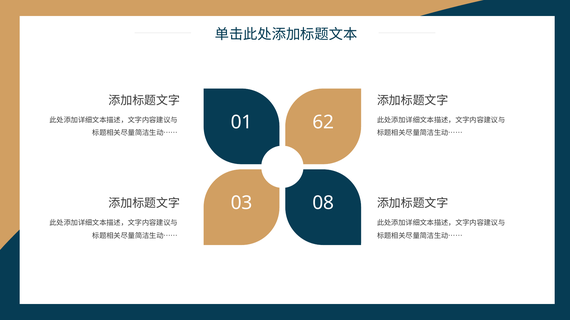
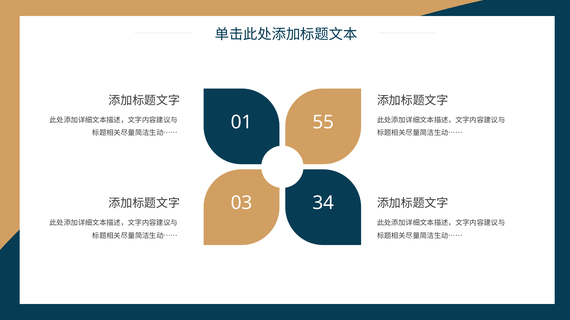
62: 62 -> 55
08: 08 -> 34
